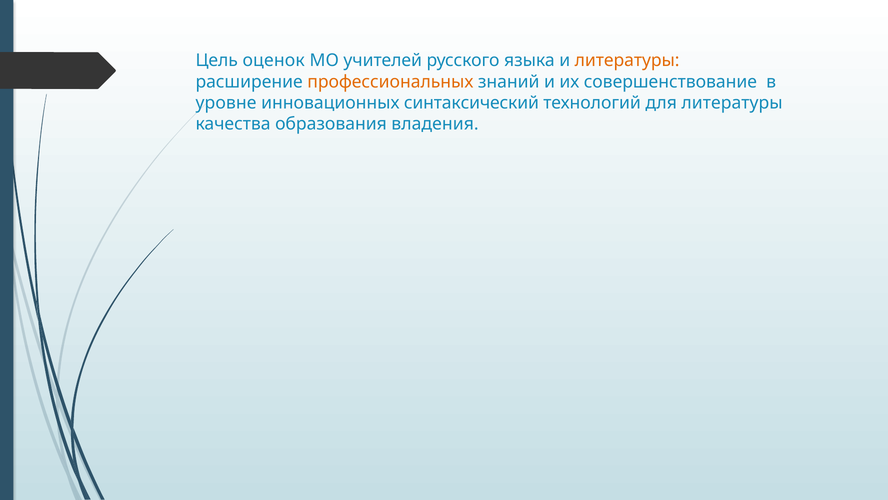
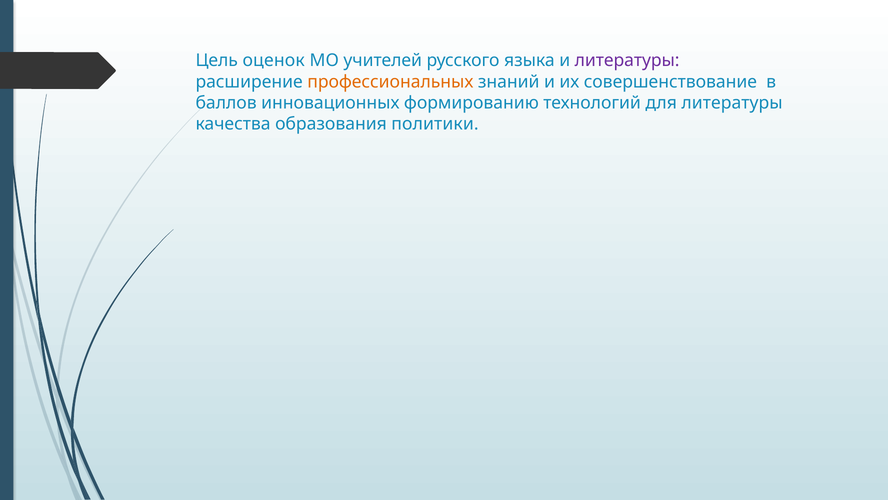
литературы at (627, 61) colour: orange -> purple
уровне: уровне -> баллов
синтаксический: синтаксический -> формированию
владения: владения -> политики
